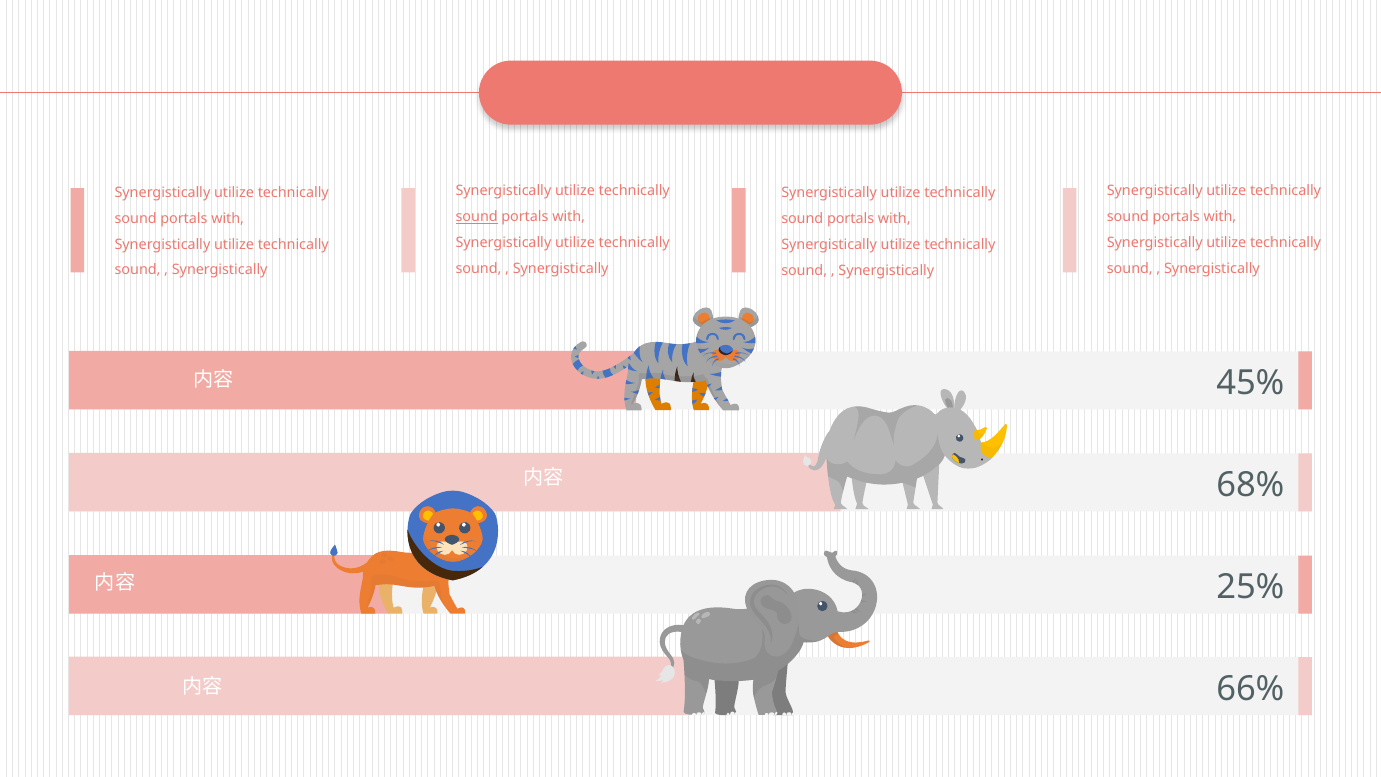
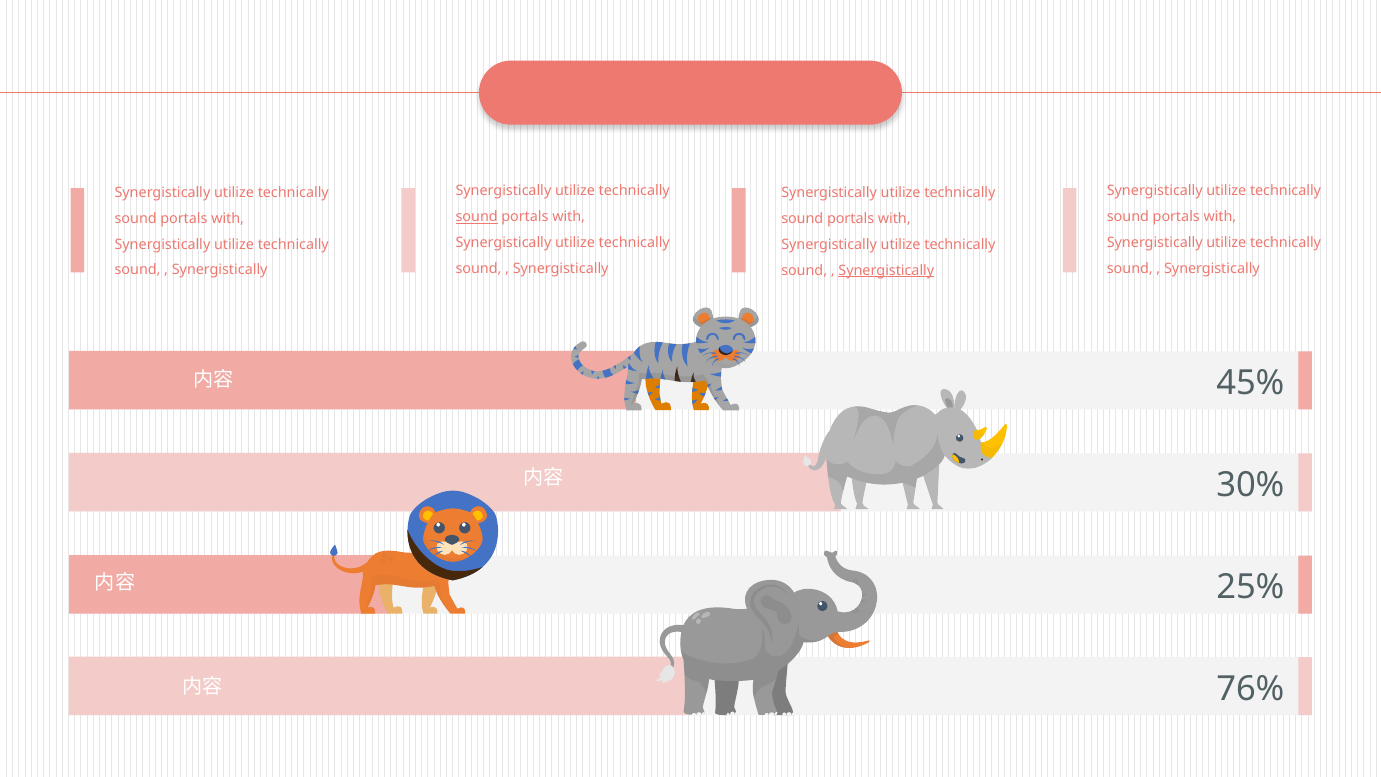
Synergistically at (886, 270) underline: none -> present
68%: 68% -> 30%
66%: 66% -> 76%
